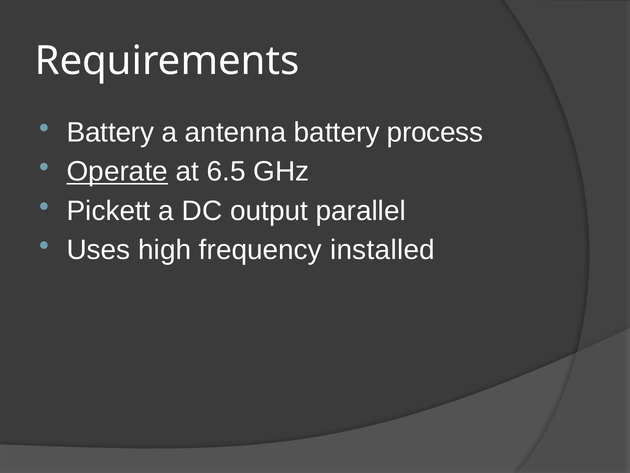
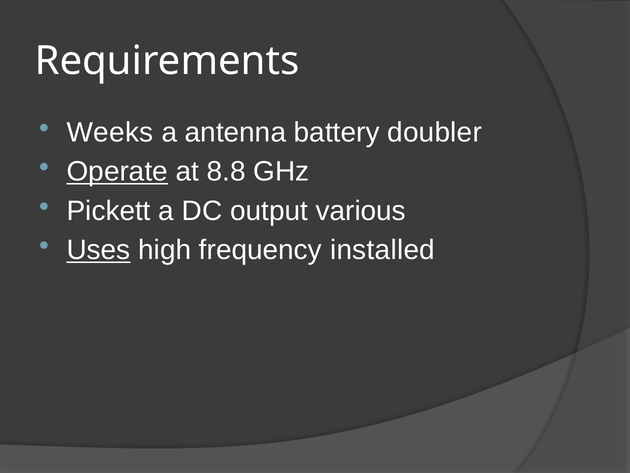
Battery at (110, 132): Battery -> Weeks
process: process -> doubler
6.5: 6.5 -> 8.8
parallel: parallel -> various
Uses underline: none -> present
